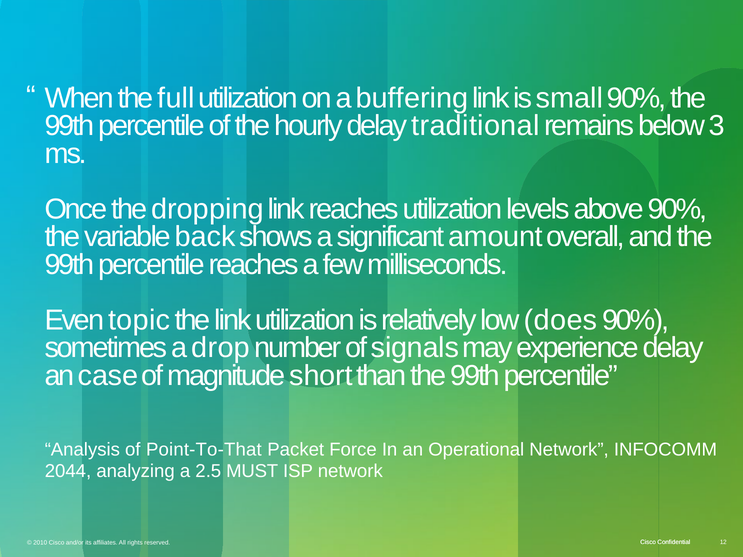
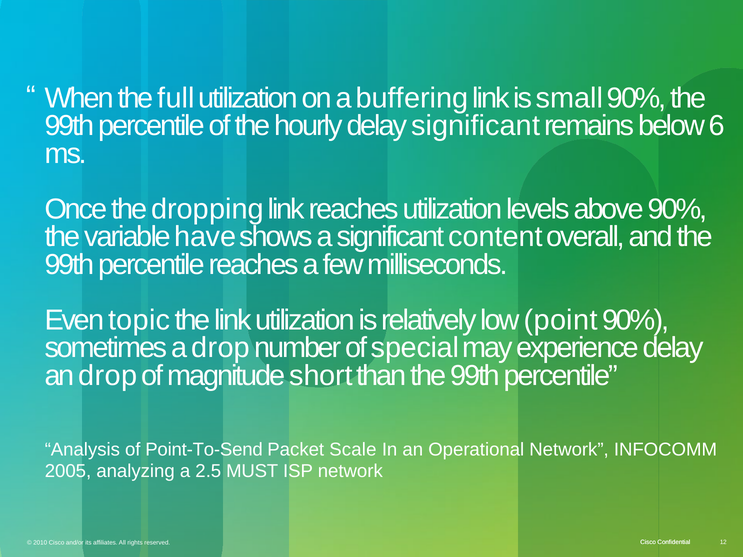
delay traditional: traditional -> significant
3: 3 -> 6
back: back -> have
amount: amount -> content
does: does -> point
signals: signals -> special
an case: case -> drop
Point-To-That: Point-To-That -> Point-To-Send
Force: Force -> Scale
2044: 2044 -> 2005
